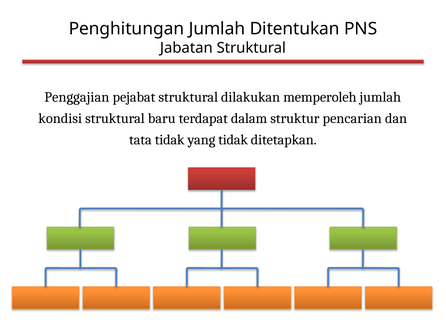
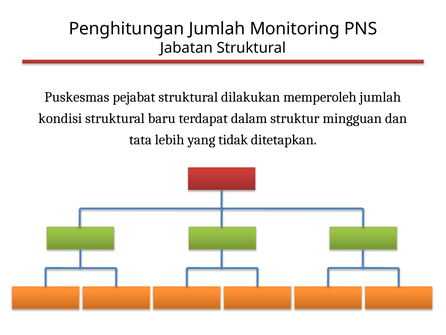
Ditentukan: Ditentukan -> Monitoring
Penggajian: Penggajian -> Puskesmas
pencarian: pencarian -> mingguan
tata tidak: tidak -> lebih
